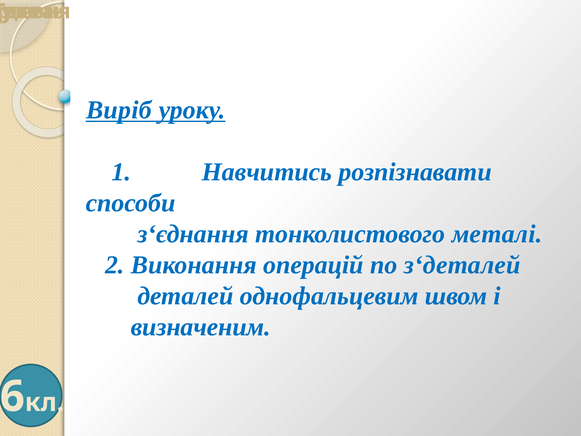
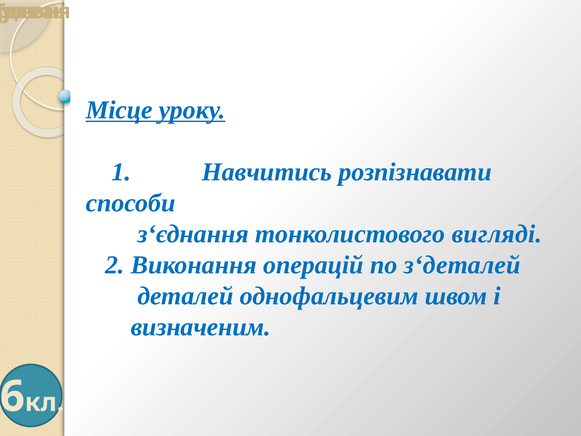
Виріб: Виріб -> Місце
металі: металі -> вигляді
